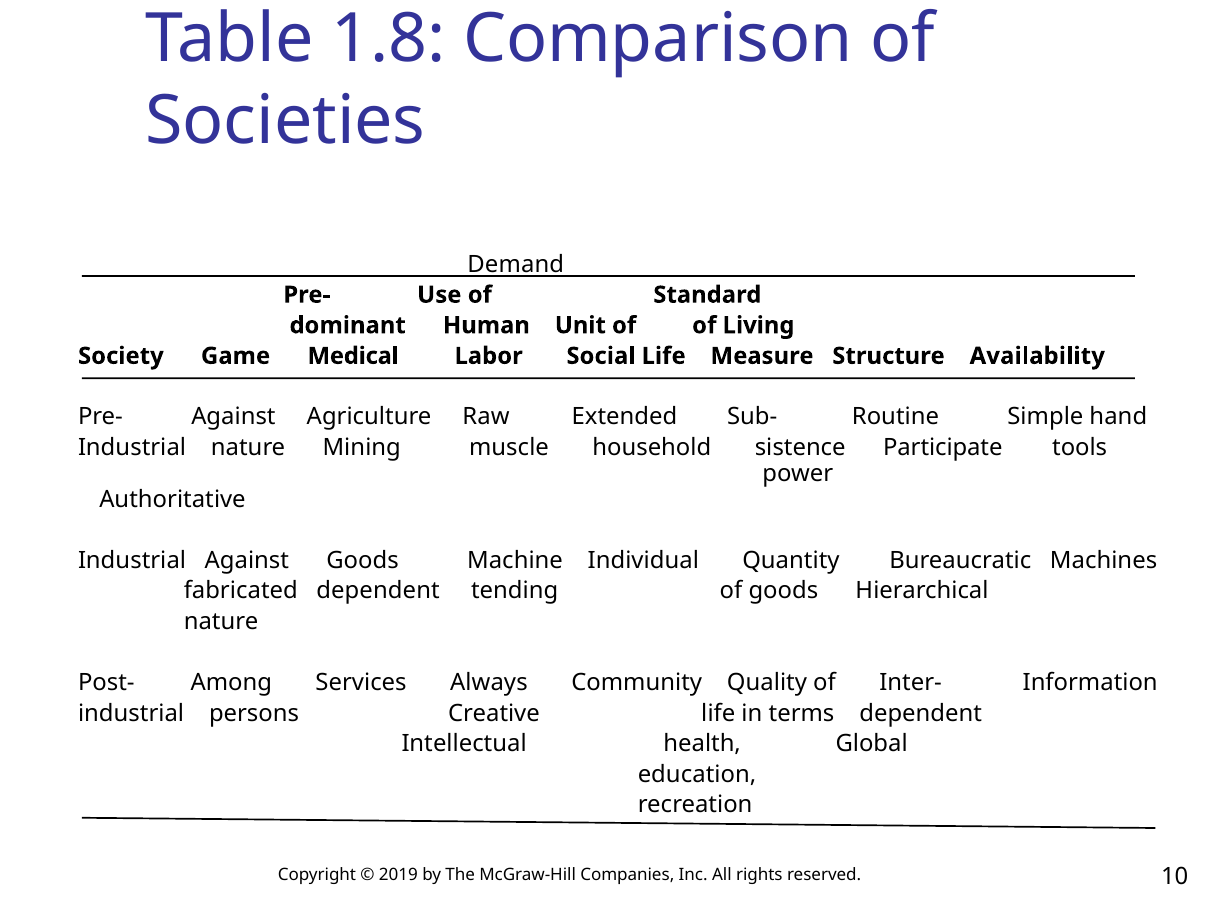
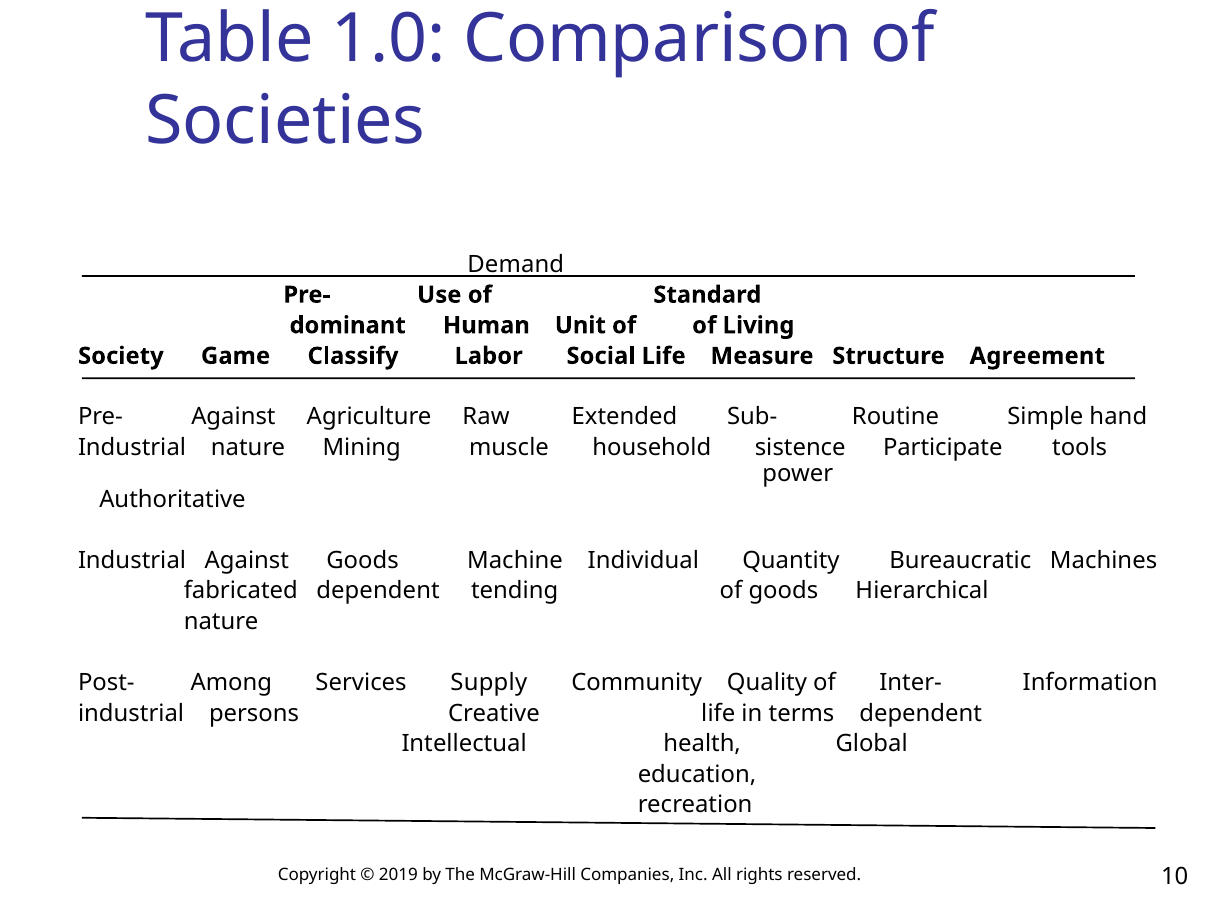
1.8: 1.8 -> 1.0
Medical: Medical -> Classify
Availability: Availability -> Agreement
Always: Always -> Supply
